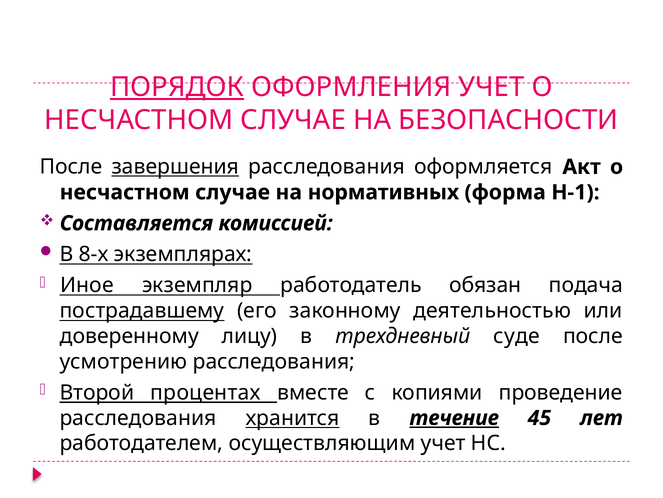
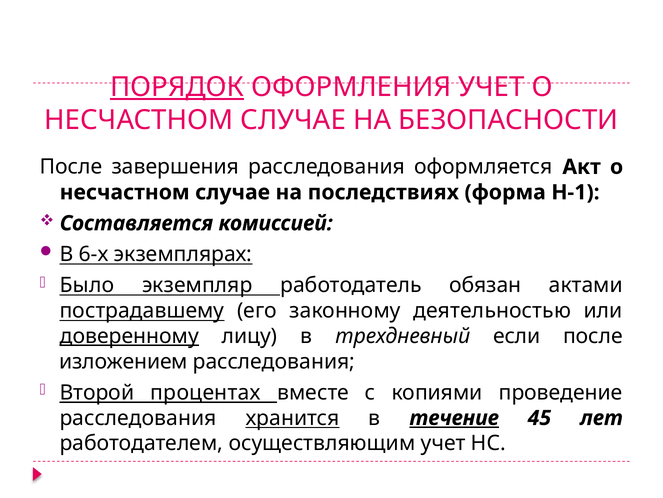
завершения underline: present -> none
нормативных: нормативных -> последствиях
8-х: 8-х -> 6-х
Иное: Иное -> Было
подача: подача -> актами
доверенному underline: none -> present
суде: суде -> если
усмотрению: усмотрению -> изложением
